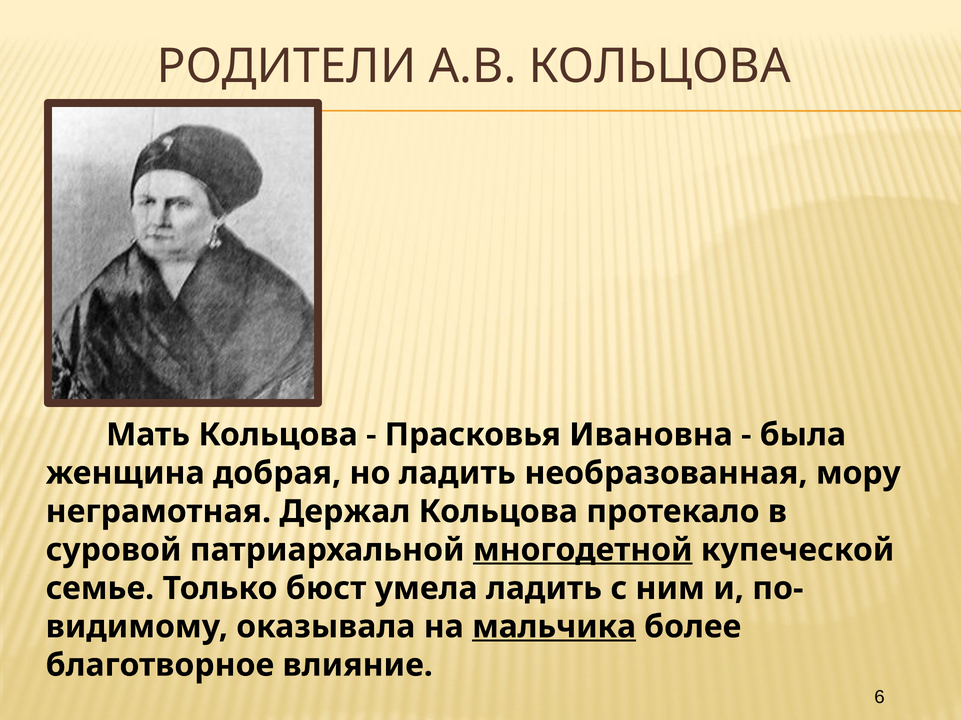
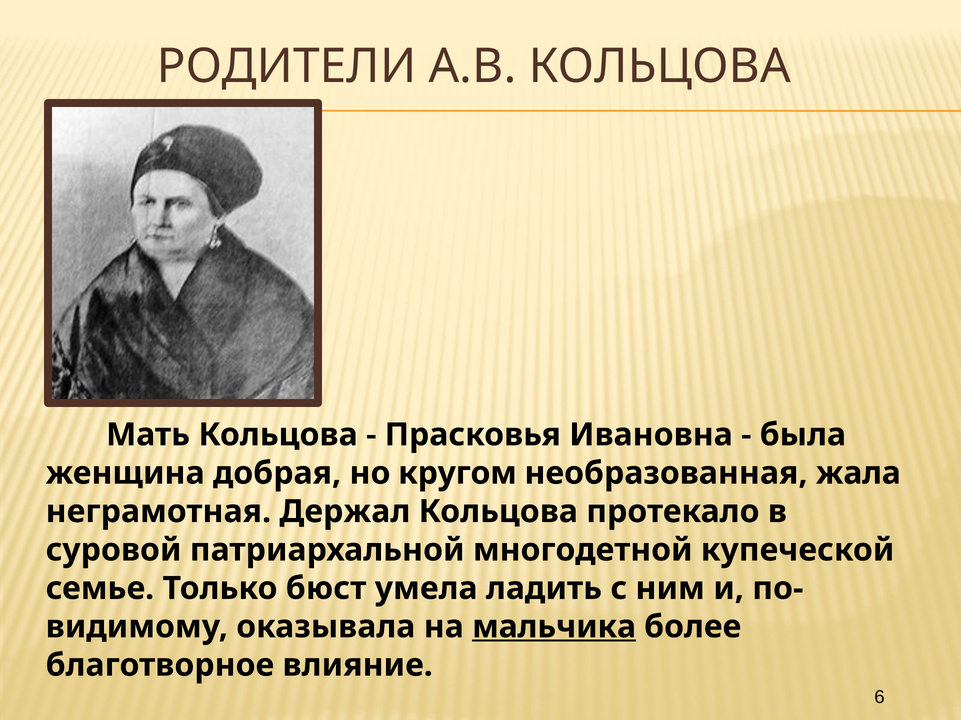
но ладить: ладить -> кругом
мору: мору -> жала
многодетной underline: present -> none
